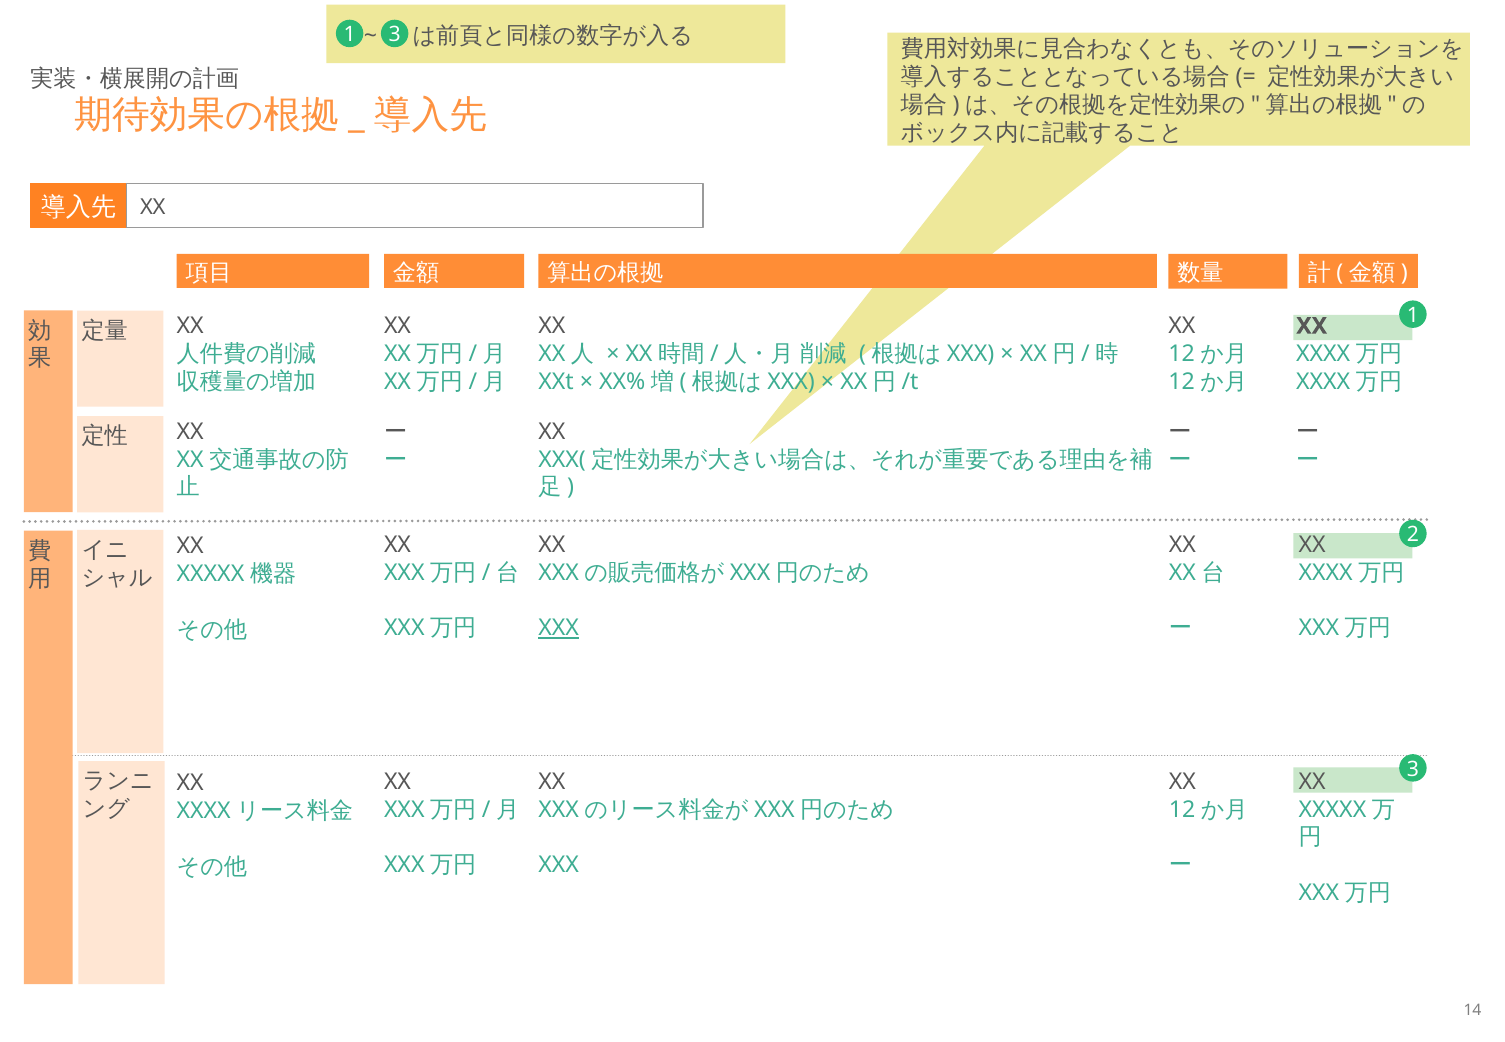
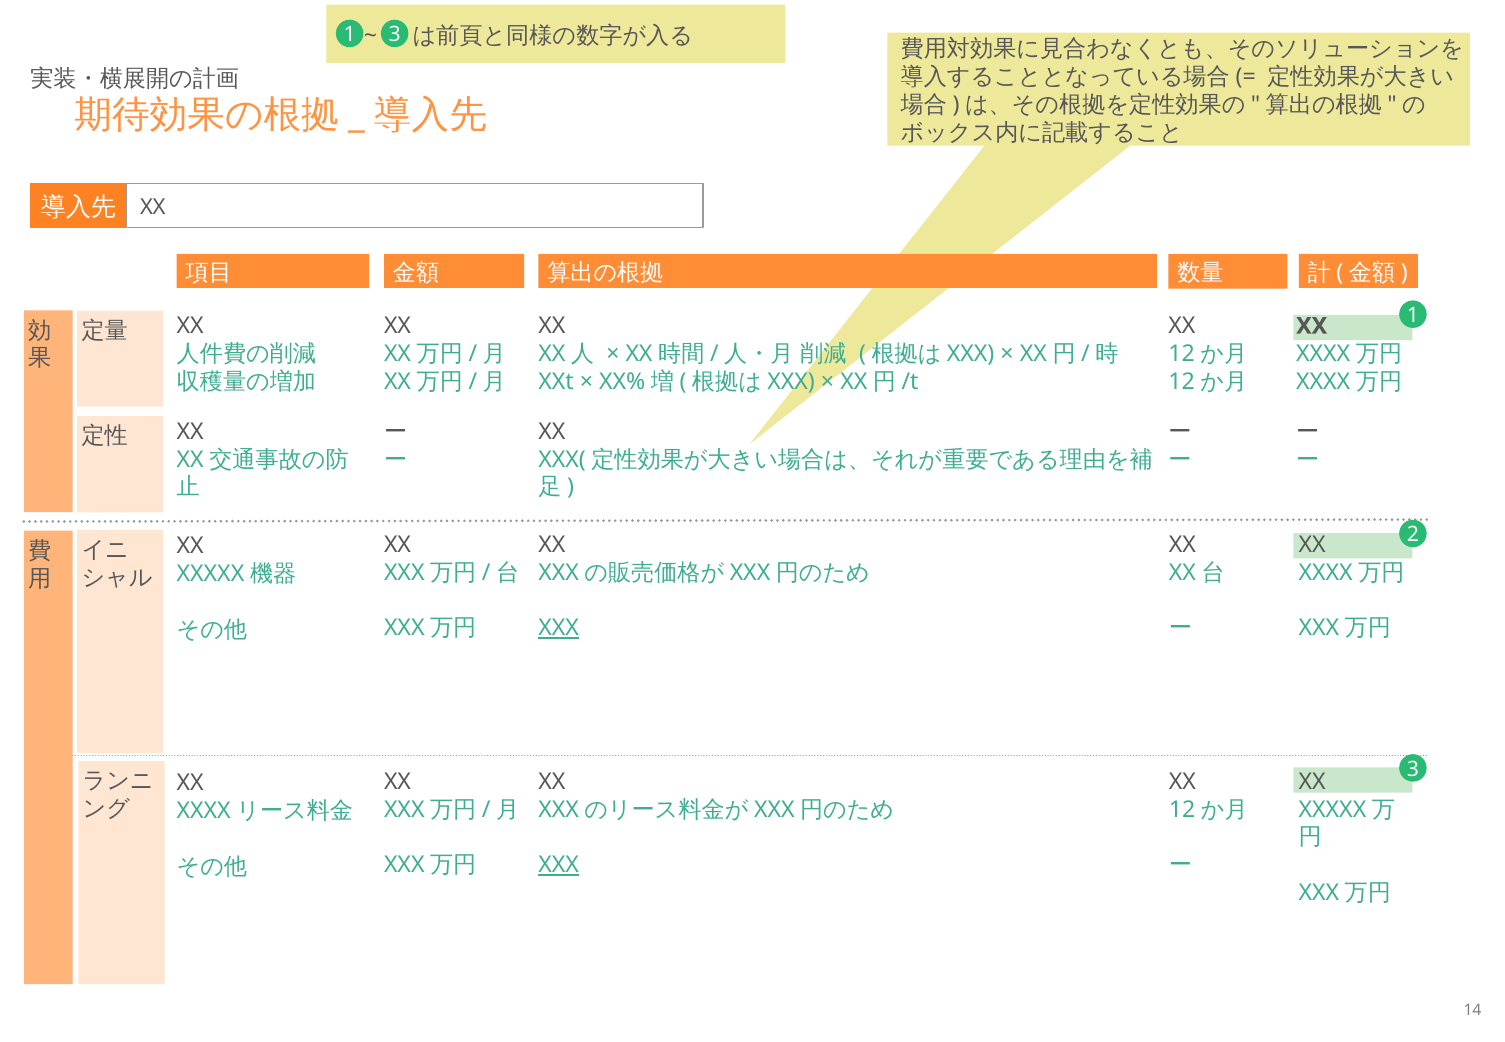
XXX at (559, 865) underline: none -> present
